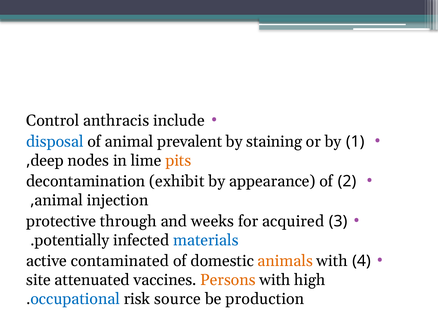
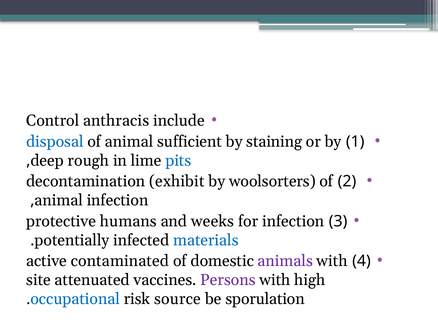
prevalent: prevalent -> sufficient
nodes: nodes -> rough
pits colour: orange -> blue
appearance: appearance -> woolsorters
animal injection: injection -> infection
through: through -> humans
for acquired: acquired -> infection
animals colour: orange -> purple
Persons colour: orange -> purple
production: production -> sporulation
